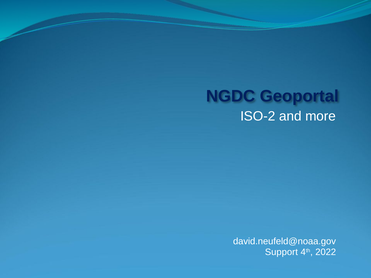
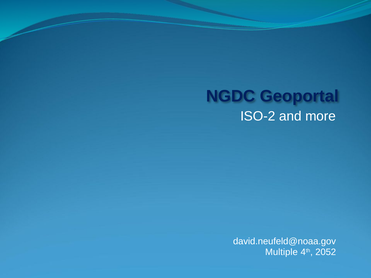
Support: Support -> Multiple
2022: 2022 -> 2052
